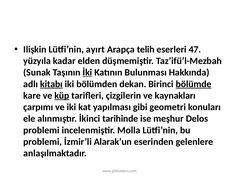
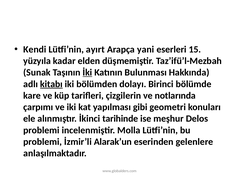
Ilişkin: Ilişkin -> Kendi
telih: telih -> yani
47: 47 -> 15
dekan: dekan -> dolayı
bölümde underline: present -> none
küp underline: present -> none
kaynakları: kaynakları -> notlarında
